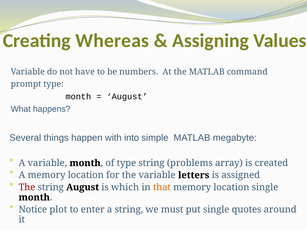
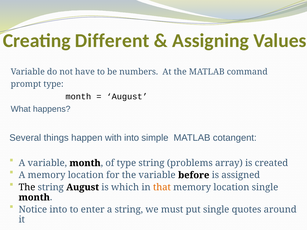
Whereas: Whereas -> Different
megabyte: megabyte -> cotangent
letters: letters -> before
The at (27, 187) colour: red -> black
Notice plot: plot -> into
